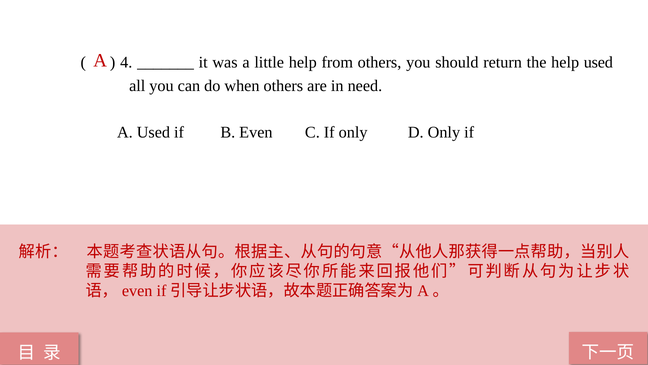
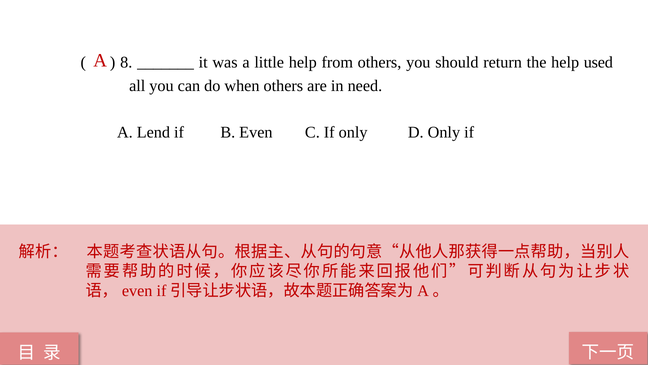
4: 4 -> 8
A Used: Used -> Lend
